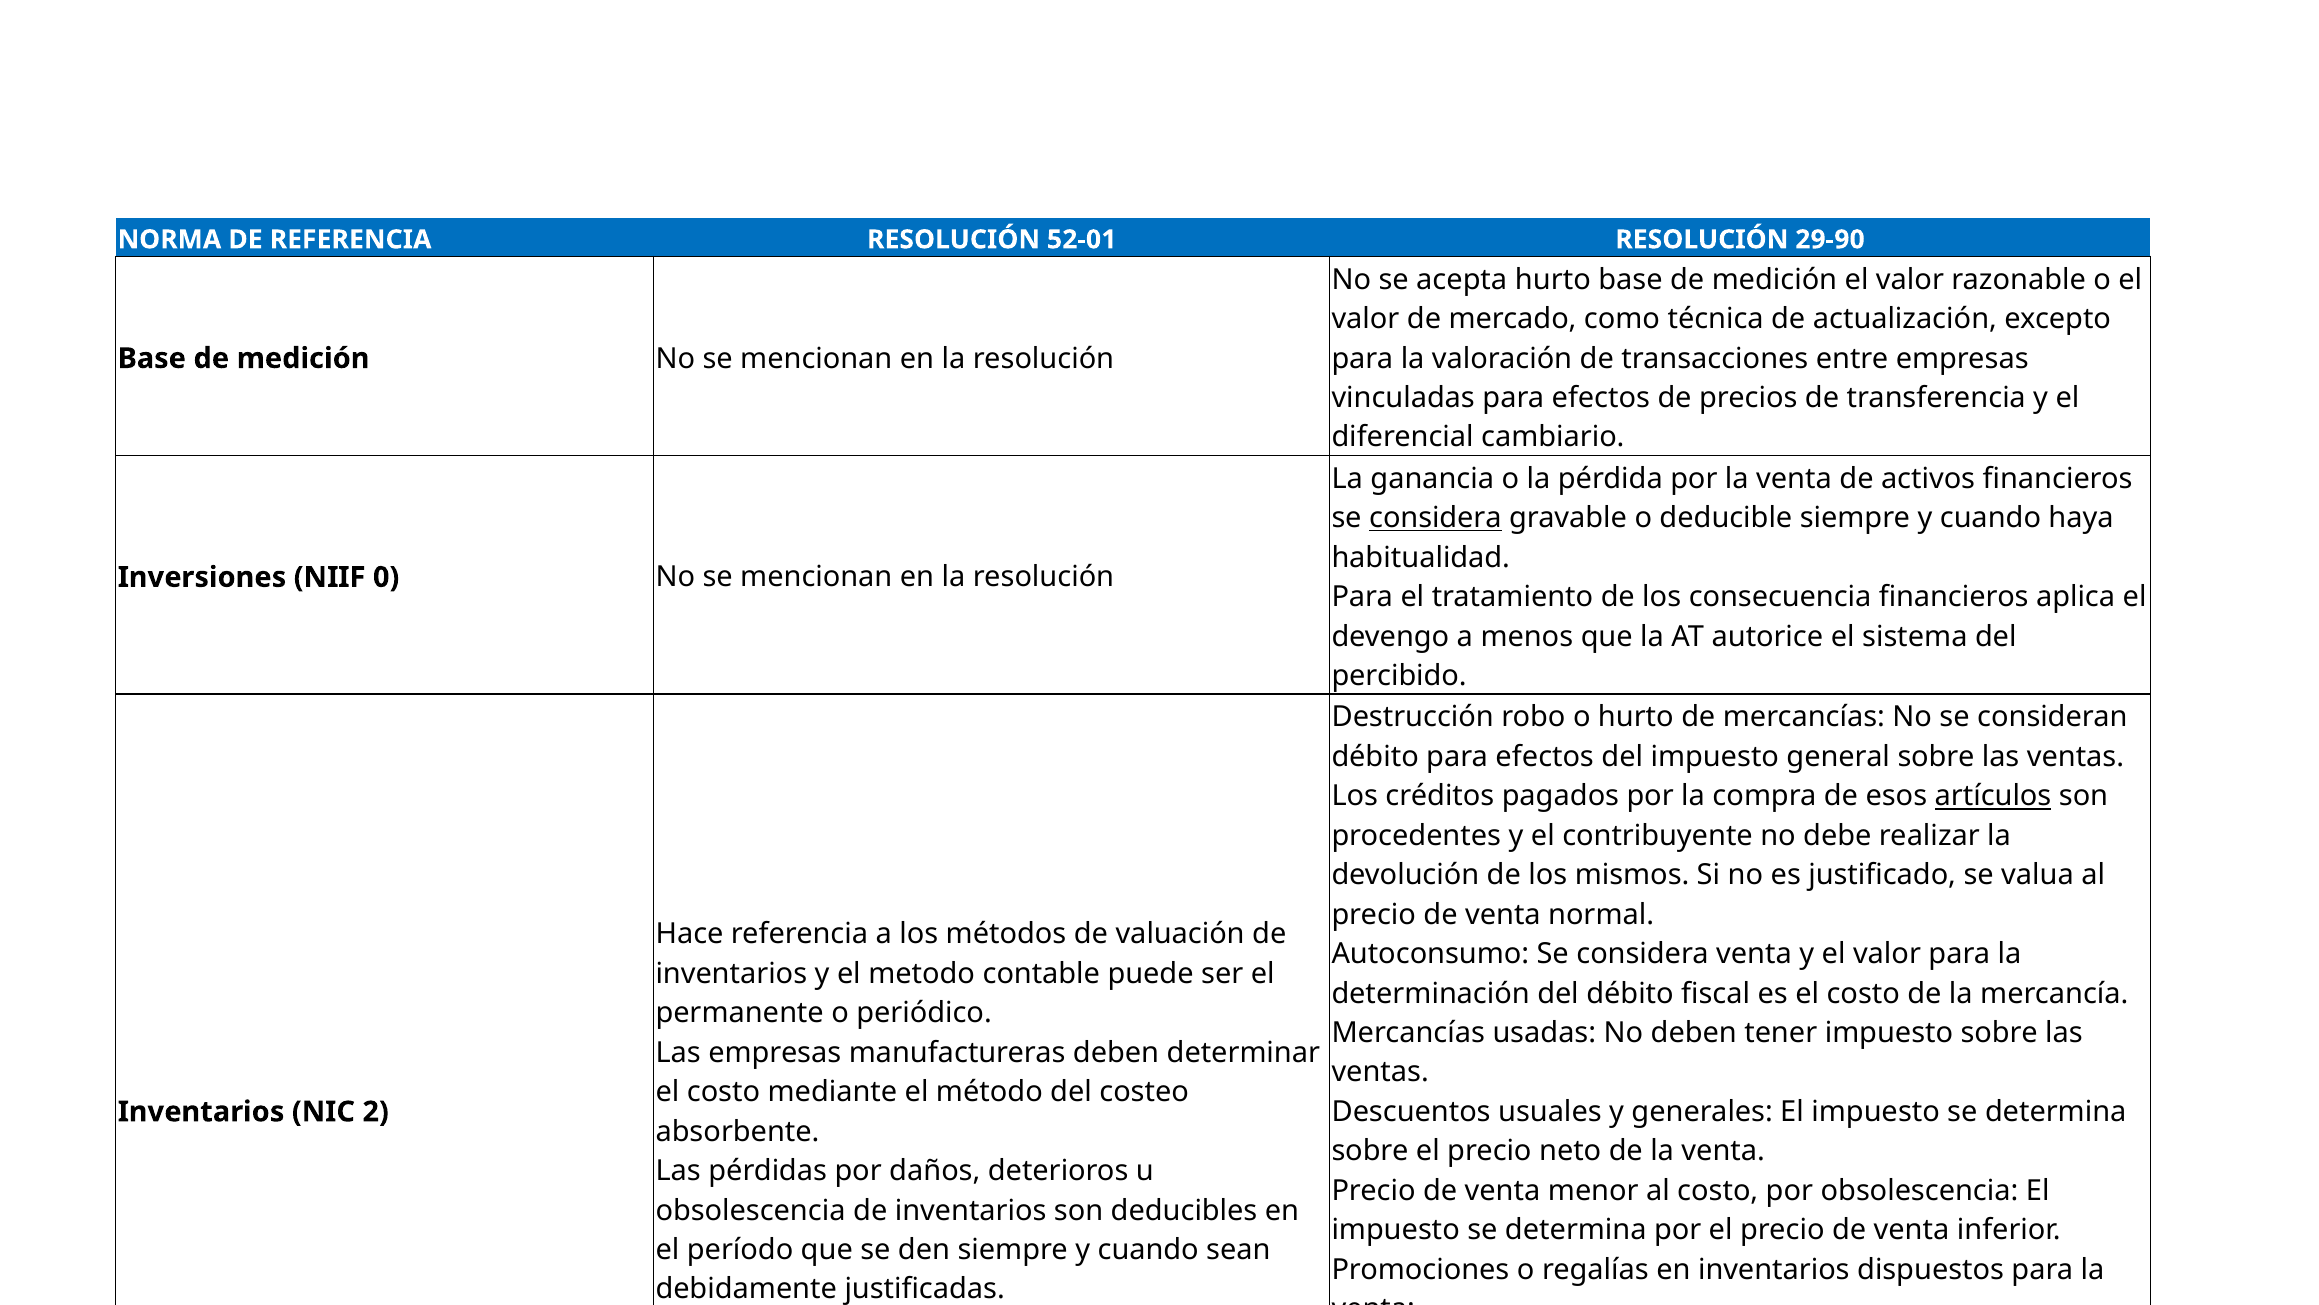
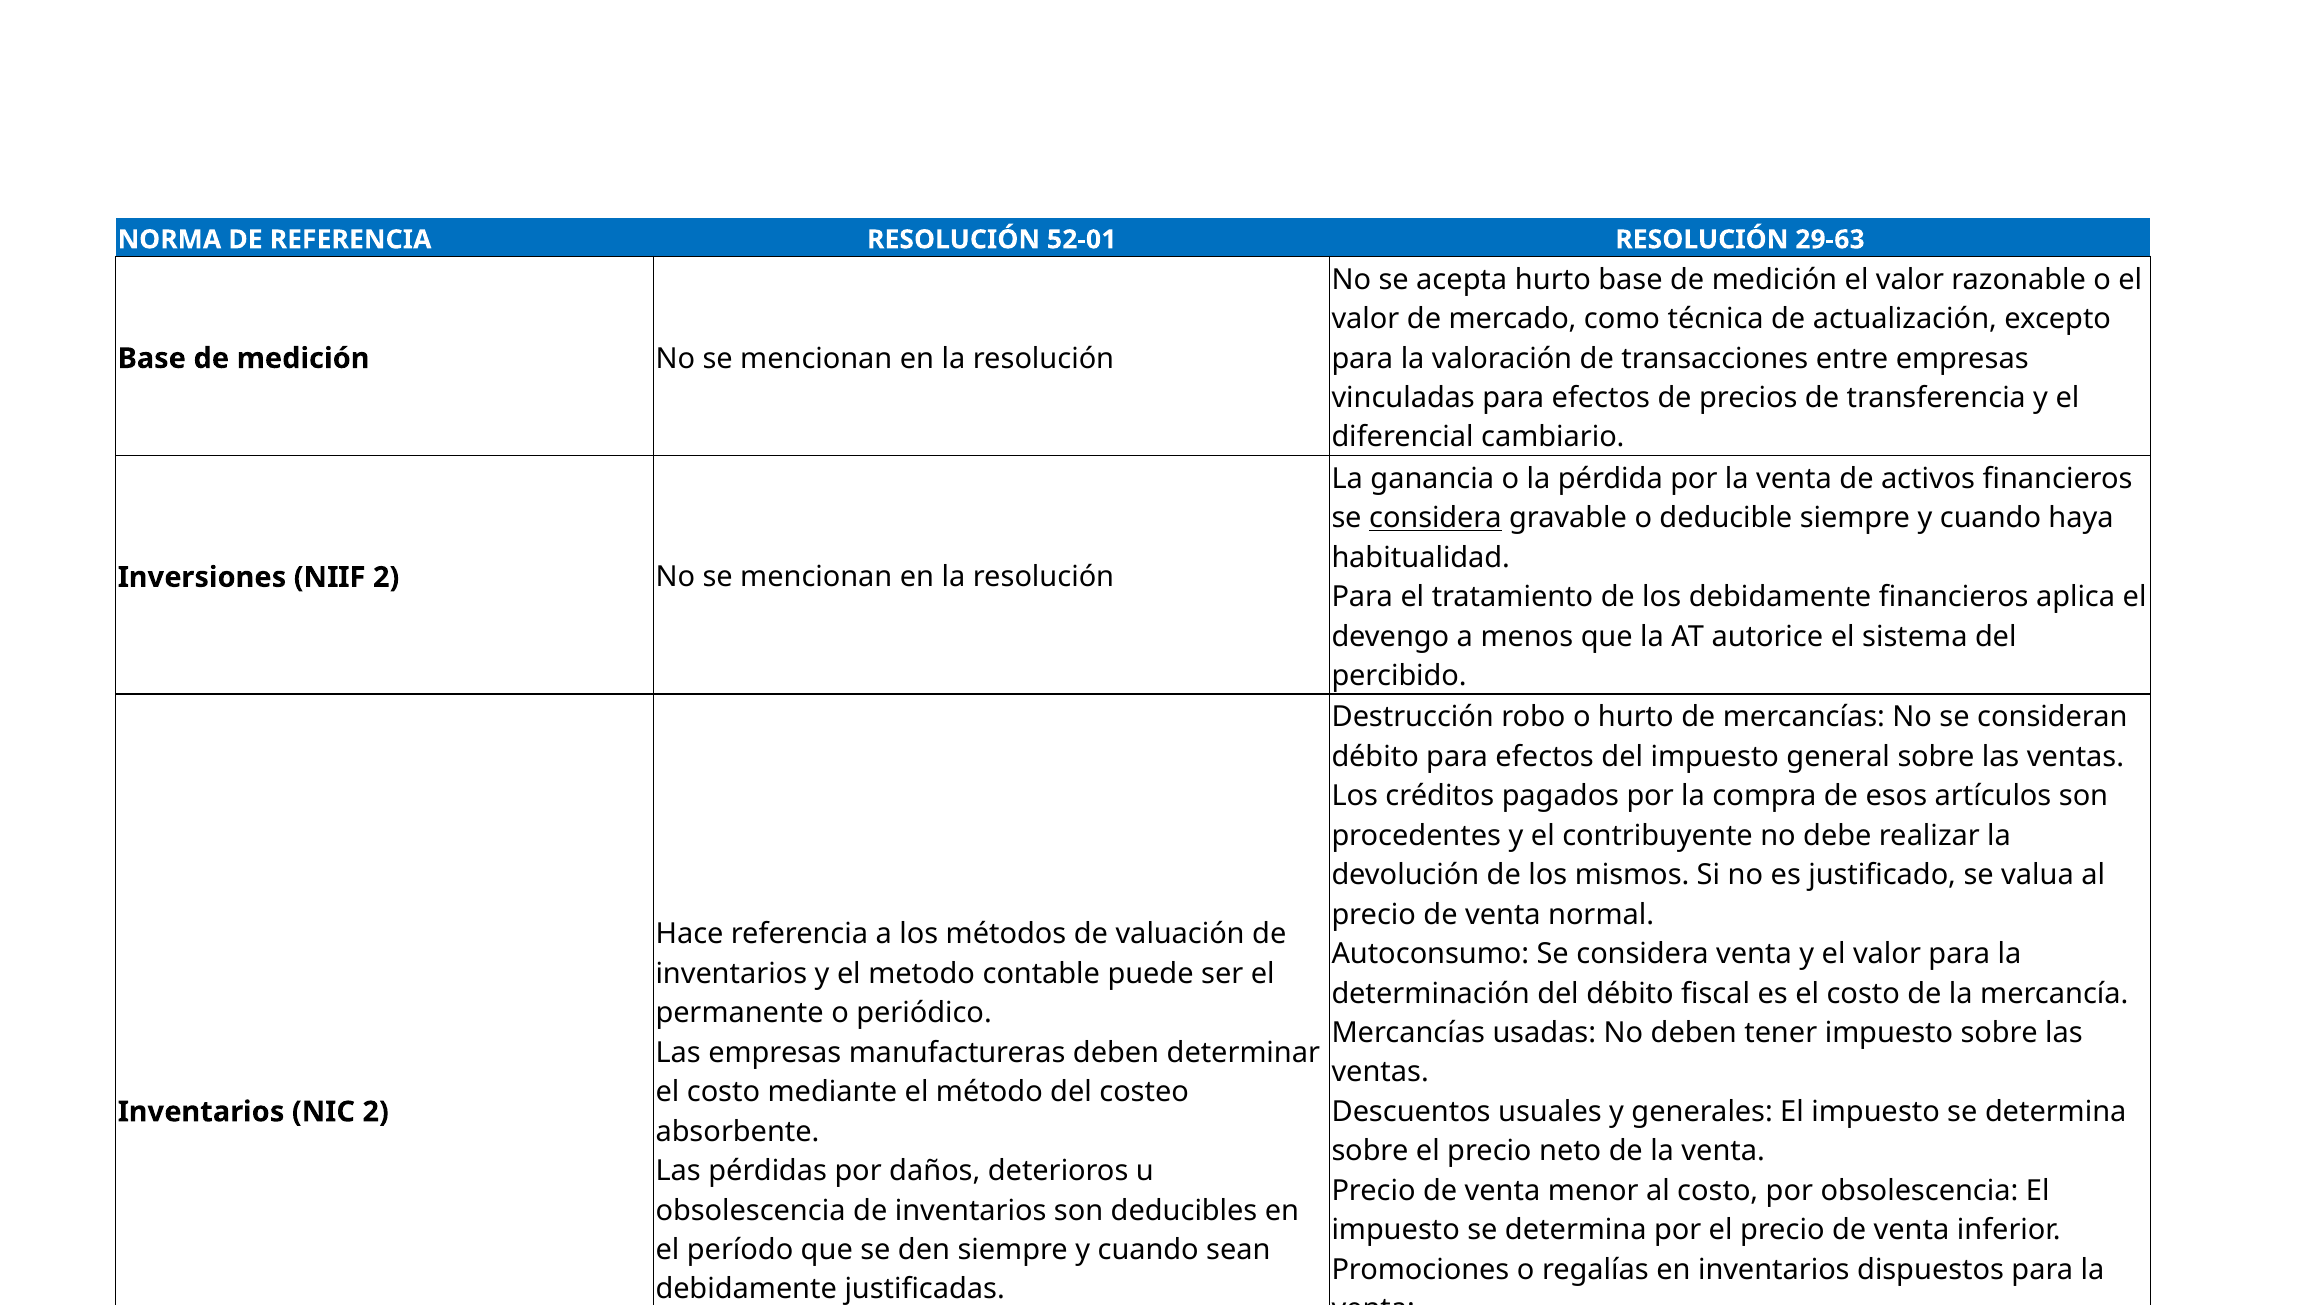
29-90: 29-90 -> 29-63
NIIF 0: 0 -> 2
los consecuencia: consecuencia -> debidamente
artículos underline: present -> none
